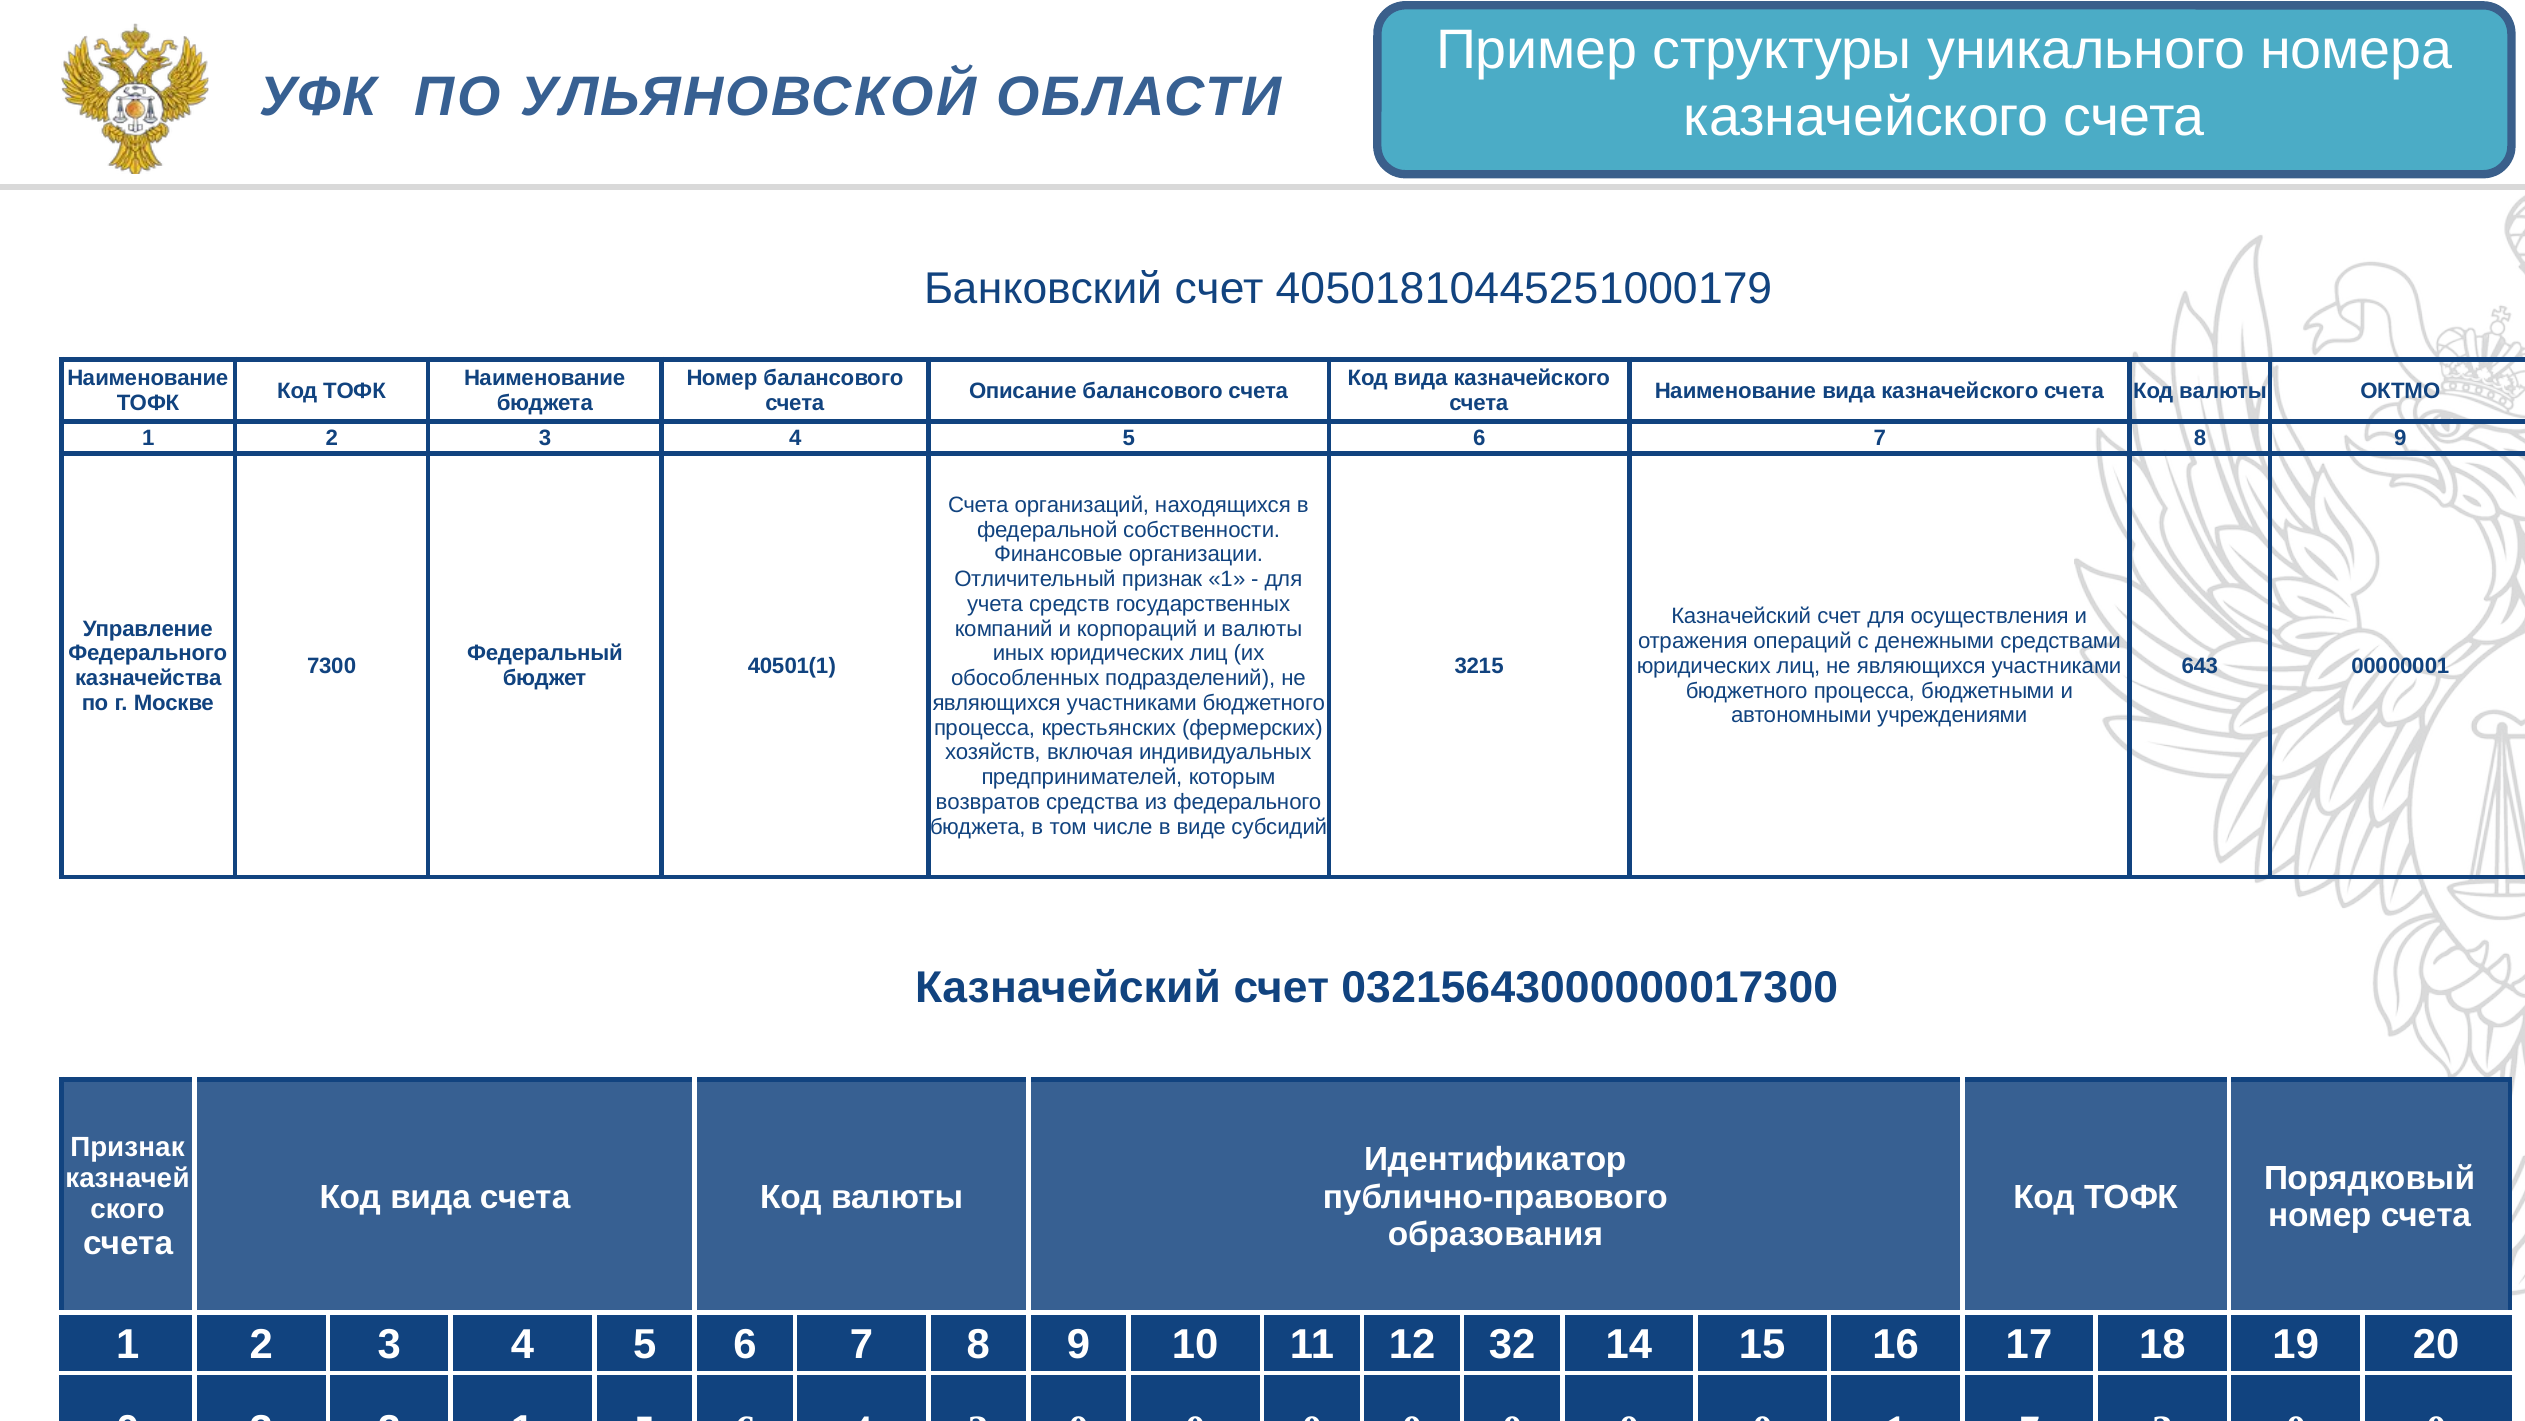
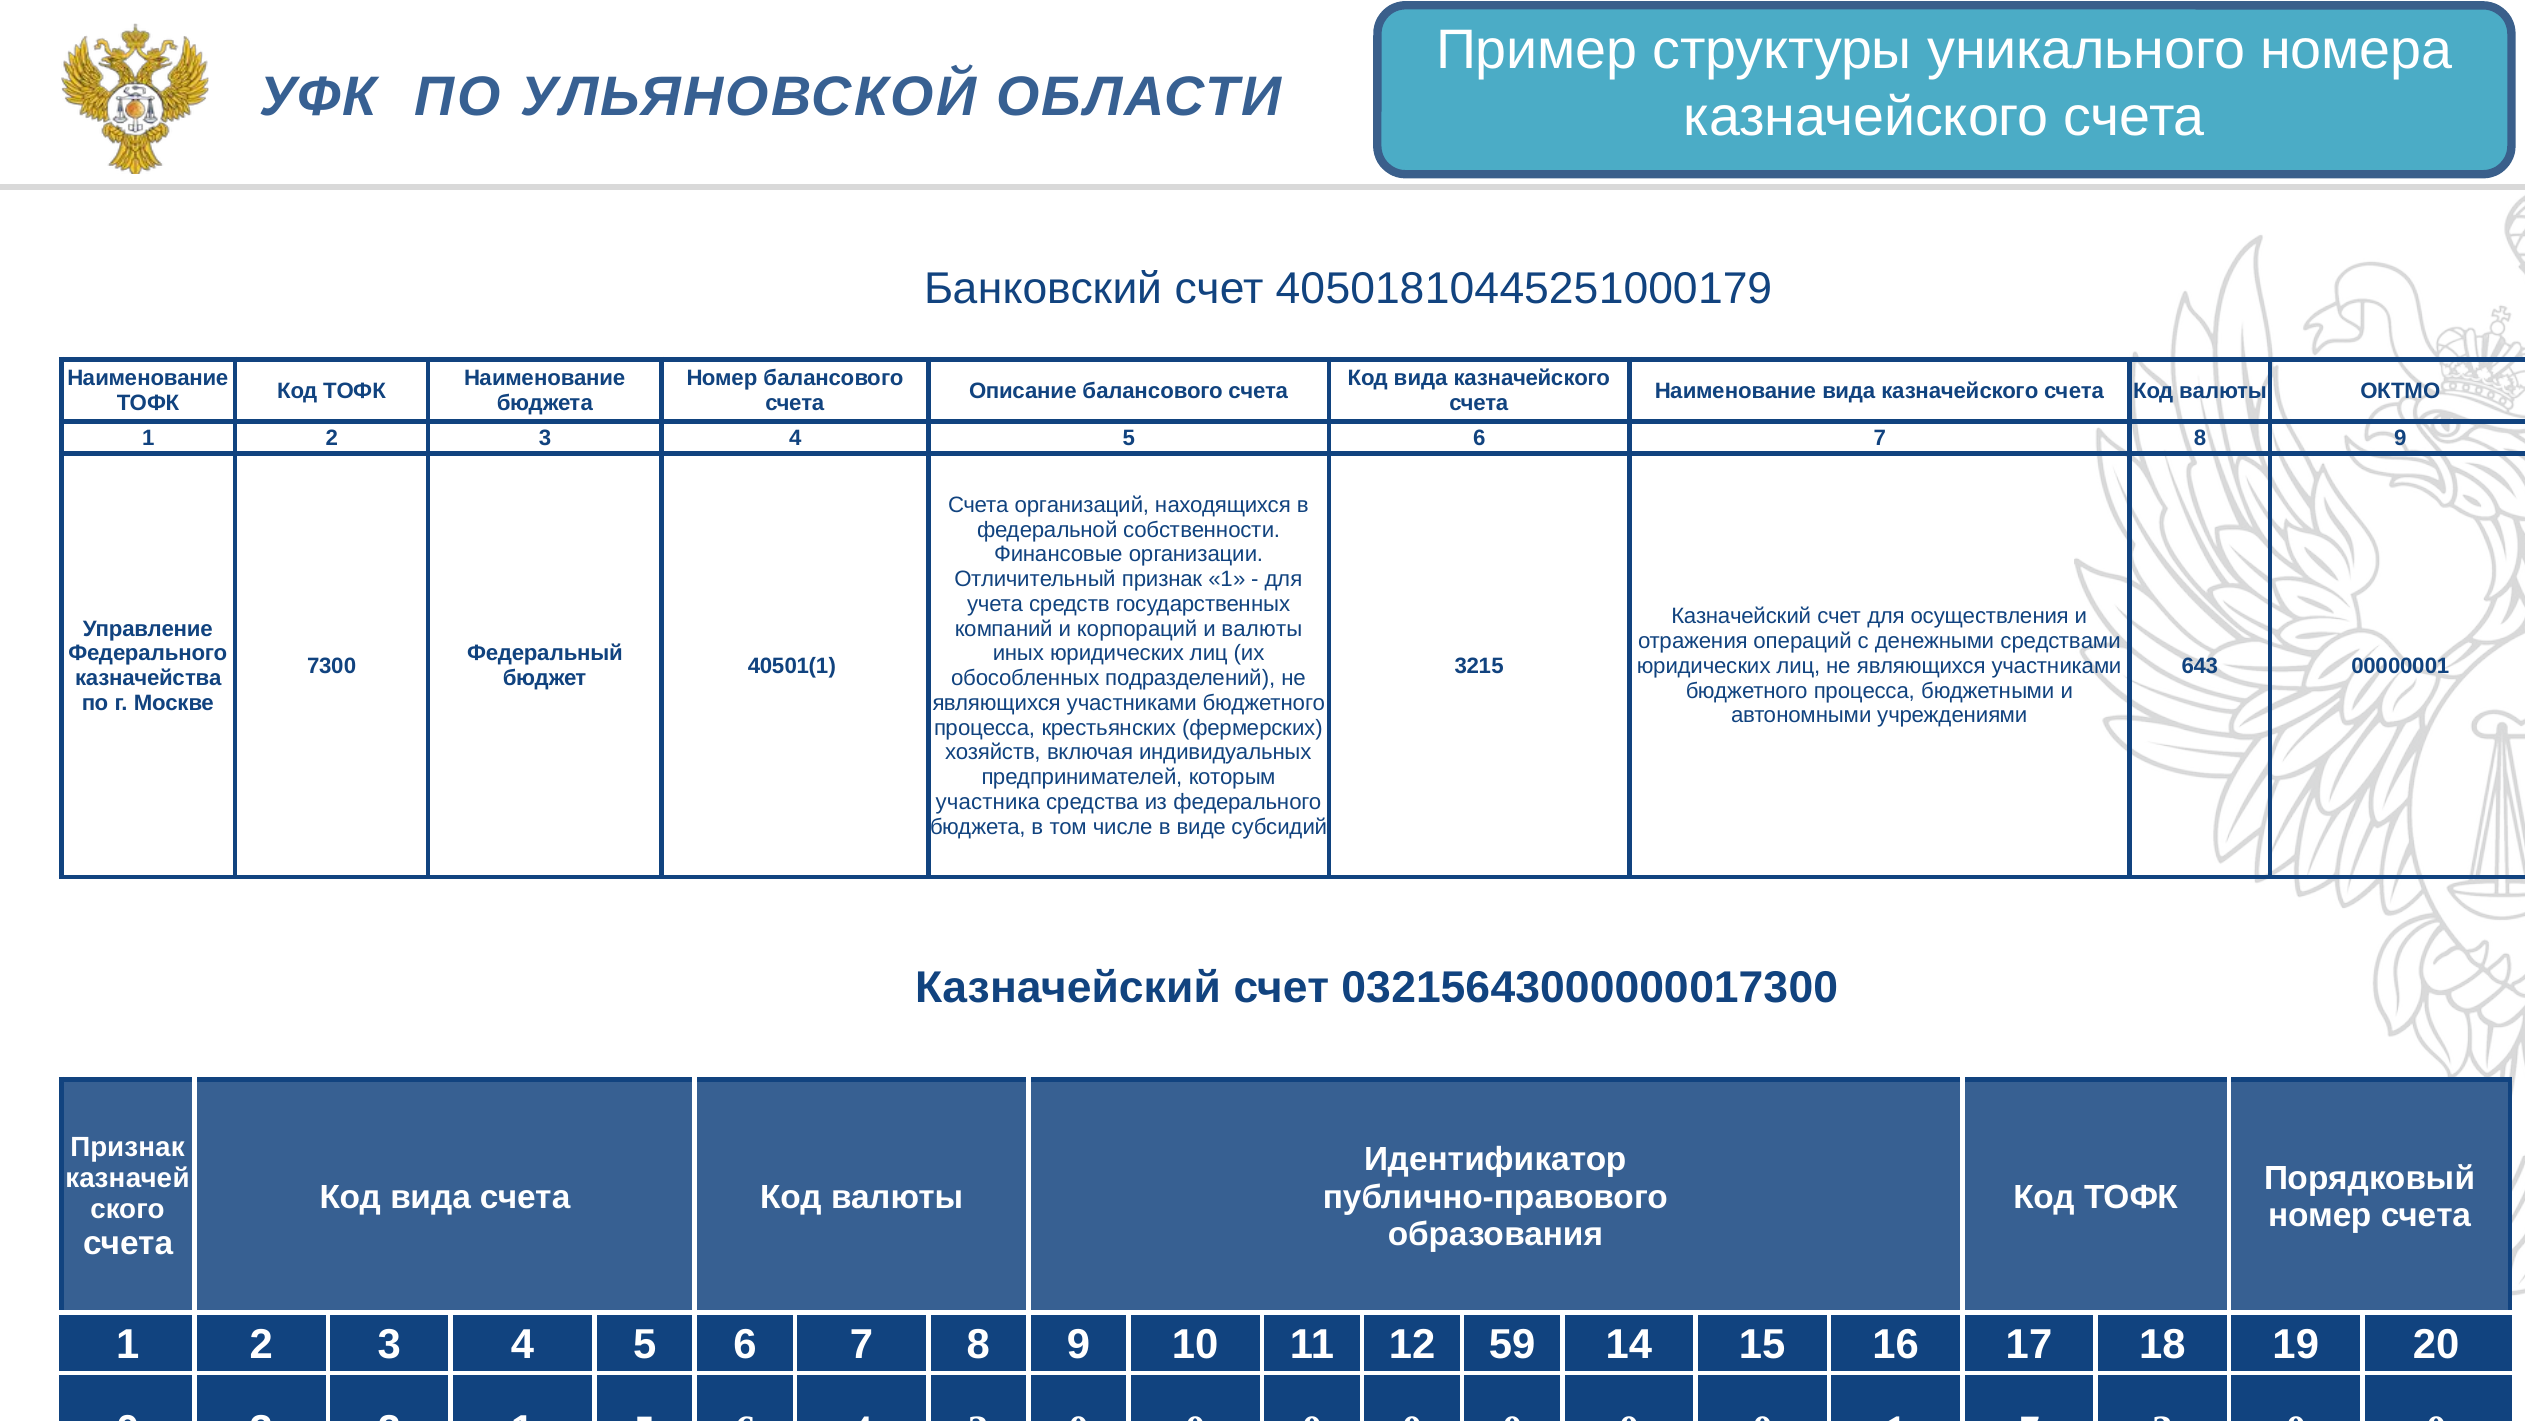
возвратов: возвратов -> участника
32: 32 -> 59
